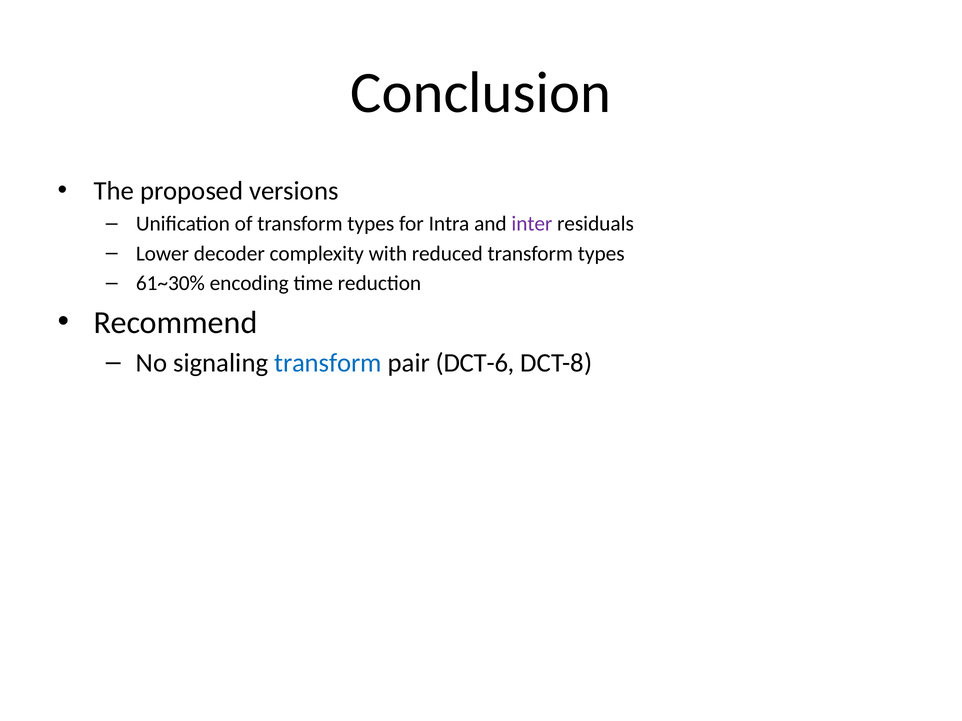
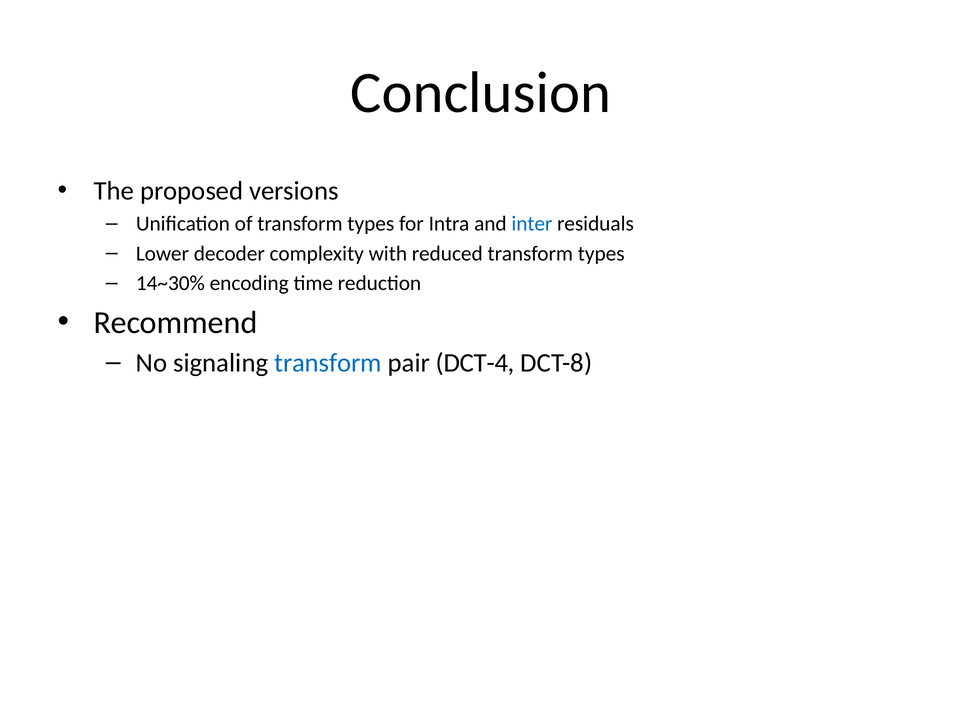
inter colour: purple -> blue
61~30%: 61~30% -> 14~30%
DCT-6: DCT-6 -> DCT-4
